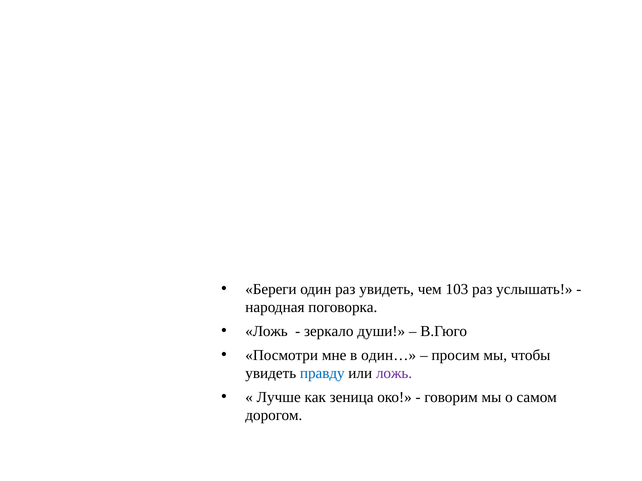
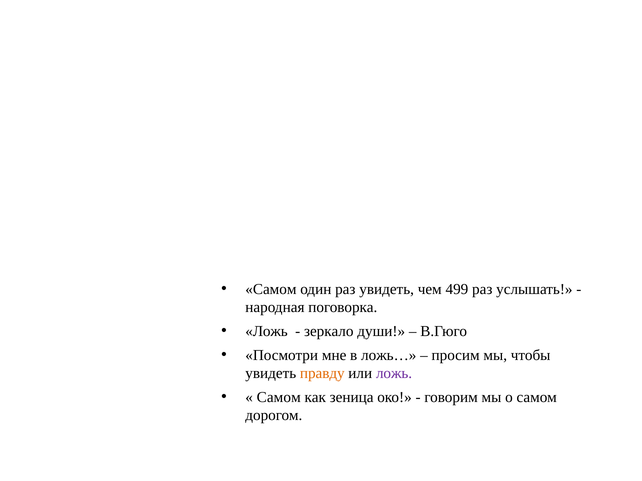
Береги at (271, 290): Береги -> Самом
103: 103 -> 499
один…: один… -> ложь…
правду colour: blue -> orange
Лучше at (279, 398): Лучше -> Самом
